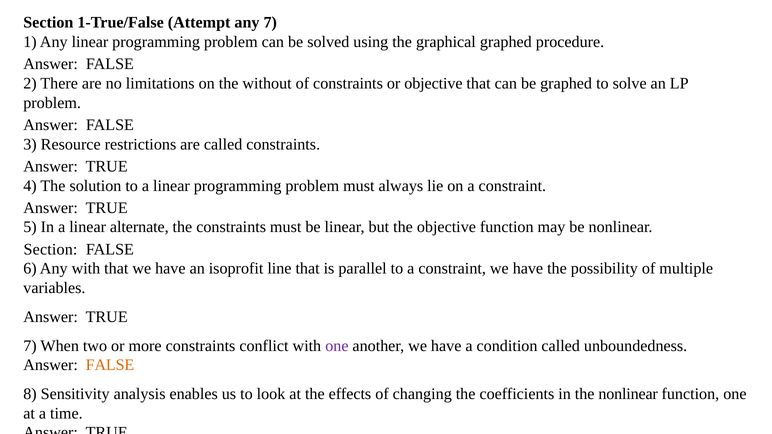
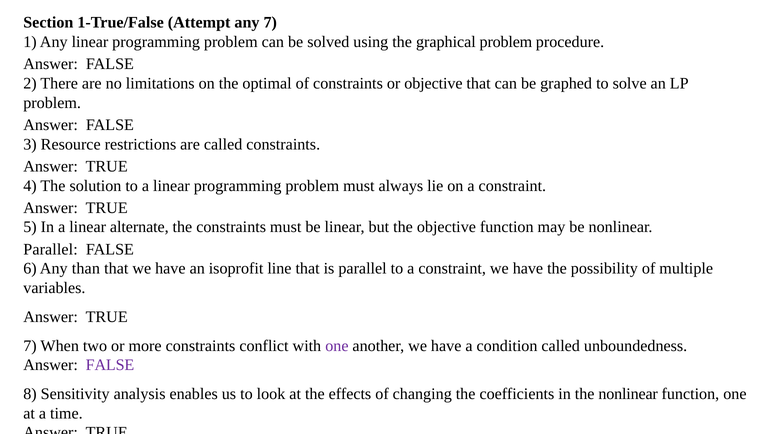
graphical graphed: graphed -> problem
without: without -> optimal
Section at (51, 250): Section -> Parallel
Any with: with -> than
FALSE at (110, 365) colour: orange -> purple
